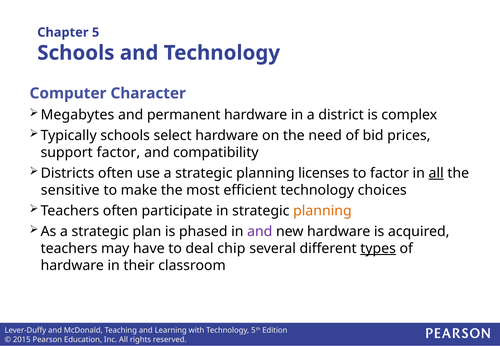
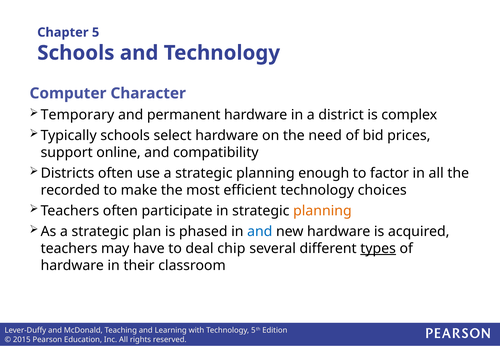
Megabytes: Megabytes -> Temporary
support factor: factor -> online
licenses: licenses -> enough
all at (436, 173) underline: present -> none
sensitive: sensitive -> recorded
and at (260, 232) colour: purple -> blue
